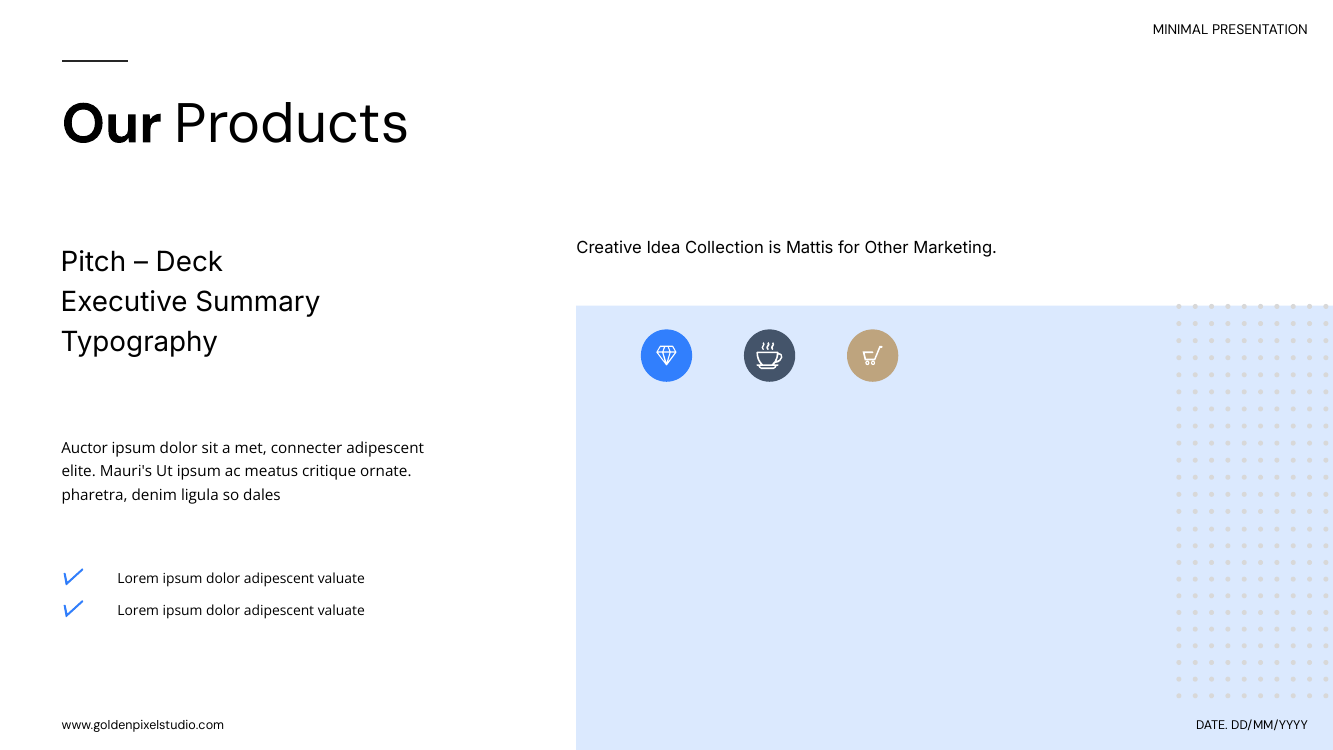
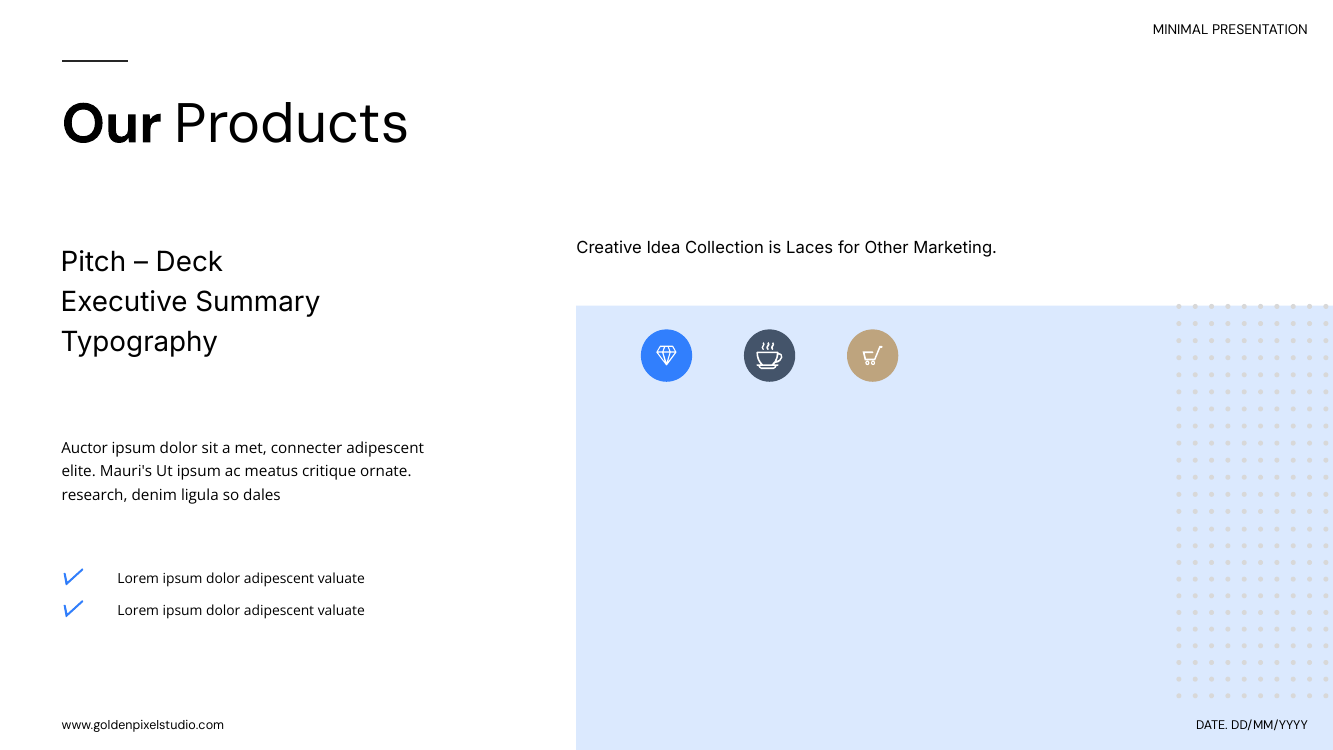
Mattis: Mattis -> Laces
pharetra: pharetra -> research
